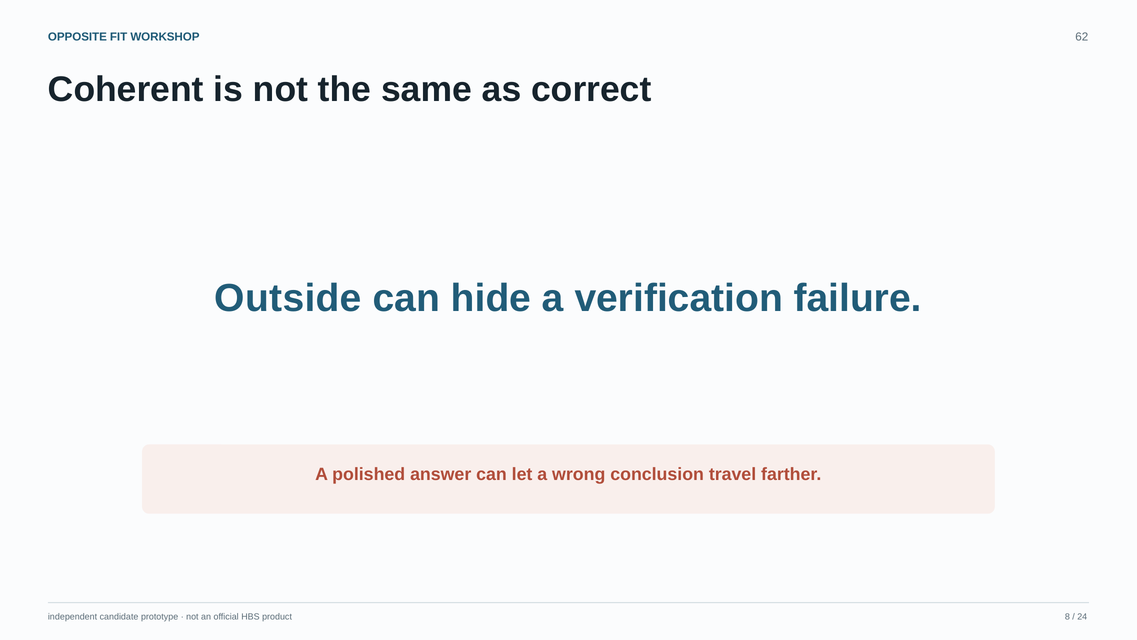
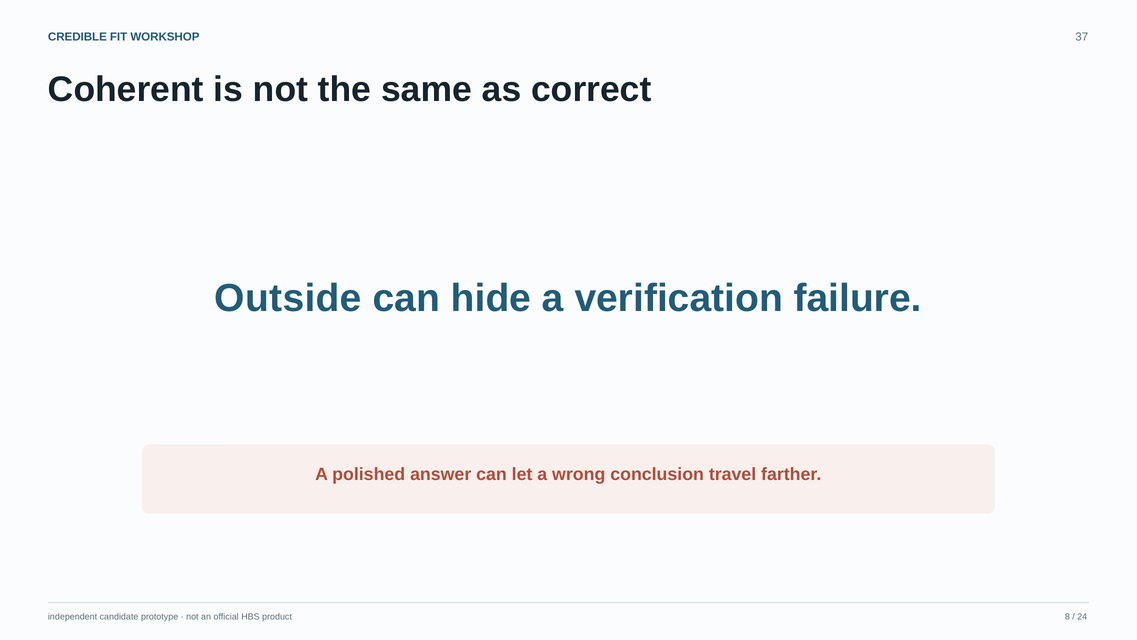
OPPOSITE: OPPOSITE -> CREDIBLE
62: 62 -> 37
